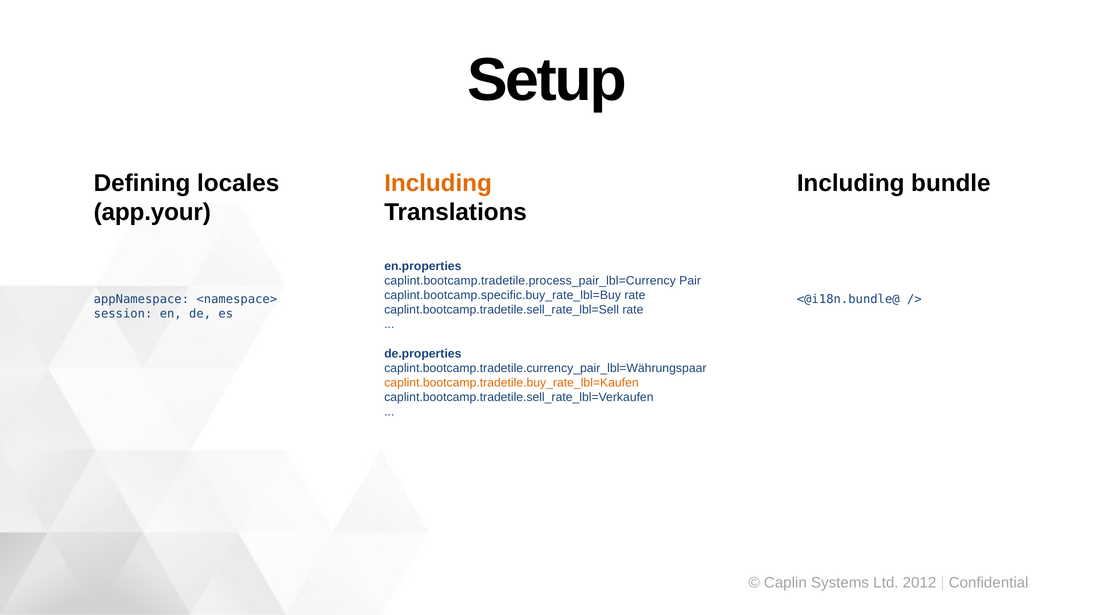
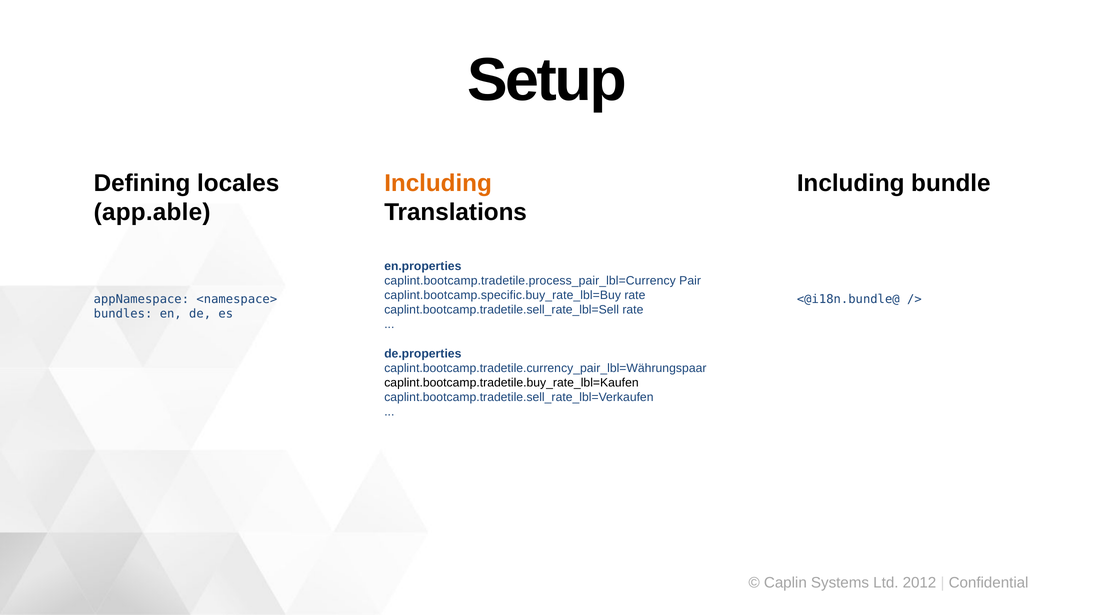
app.your: app.your -> app.able
session: session -> bundles
caplint.bootcamp.tradetile.buy_rate_lbl=Kaufen colour: orange -> black
